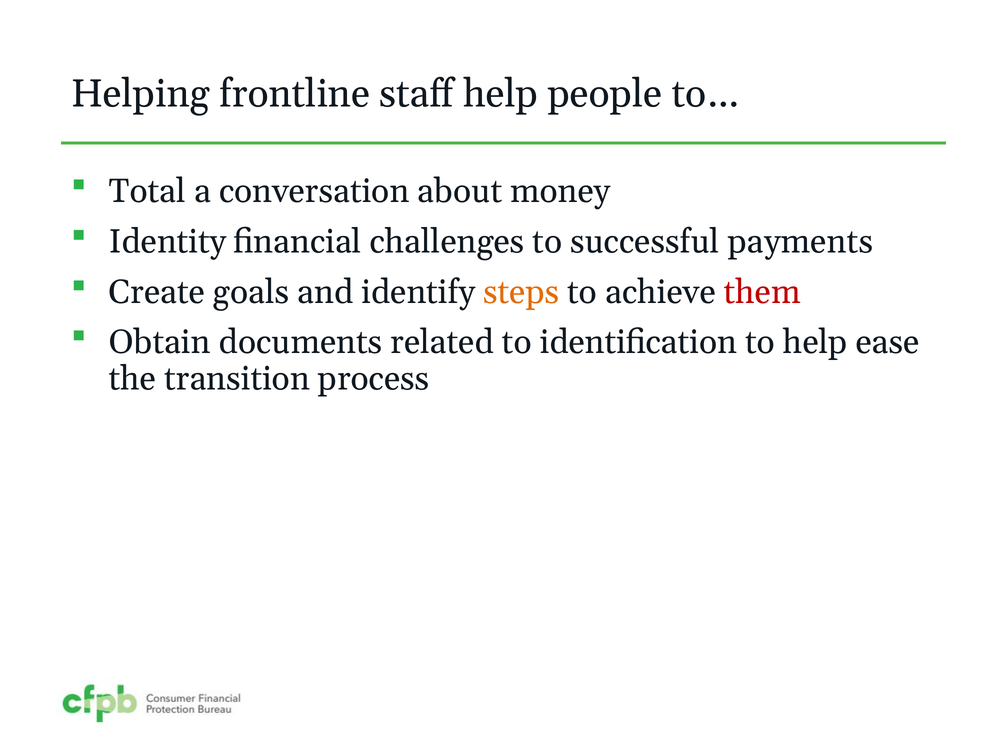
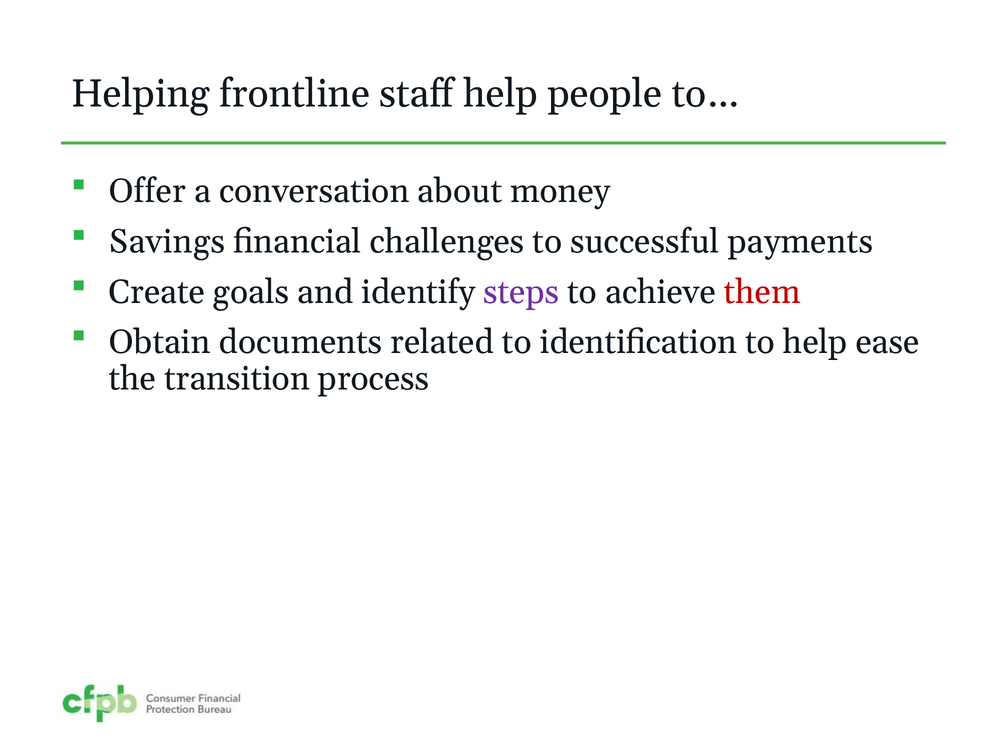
Total: Total -> Offer
Identity: Identity -> Savings
steps colour: orange -> purple
